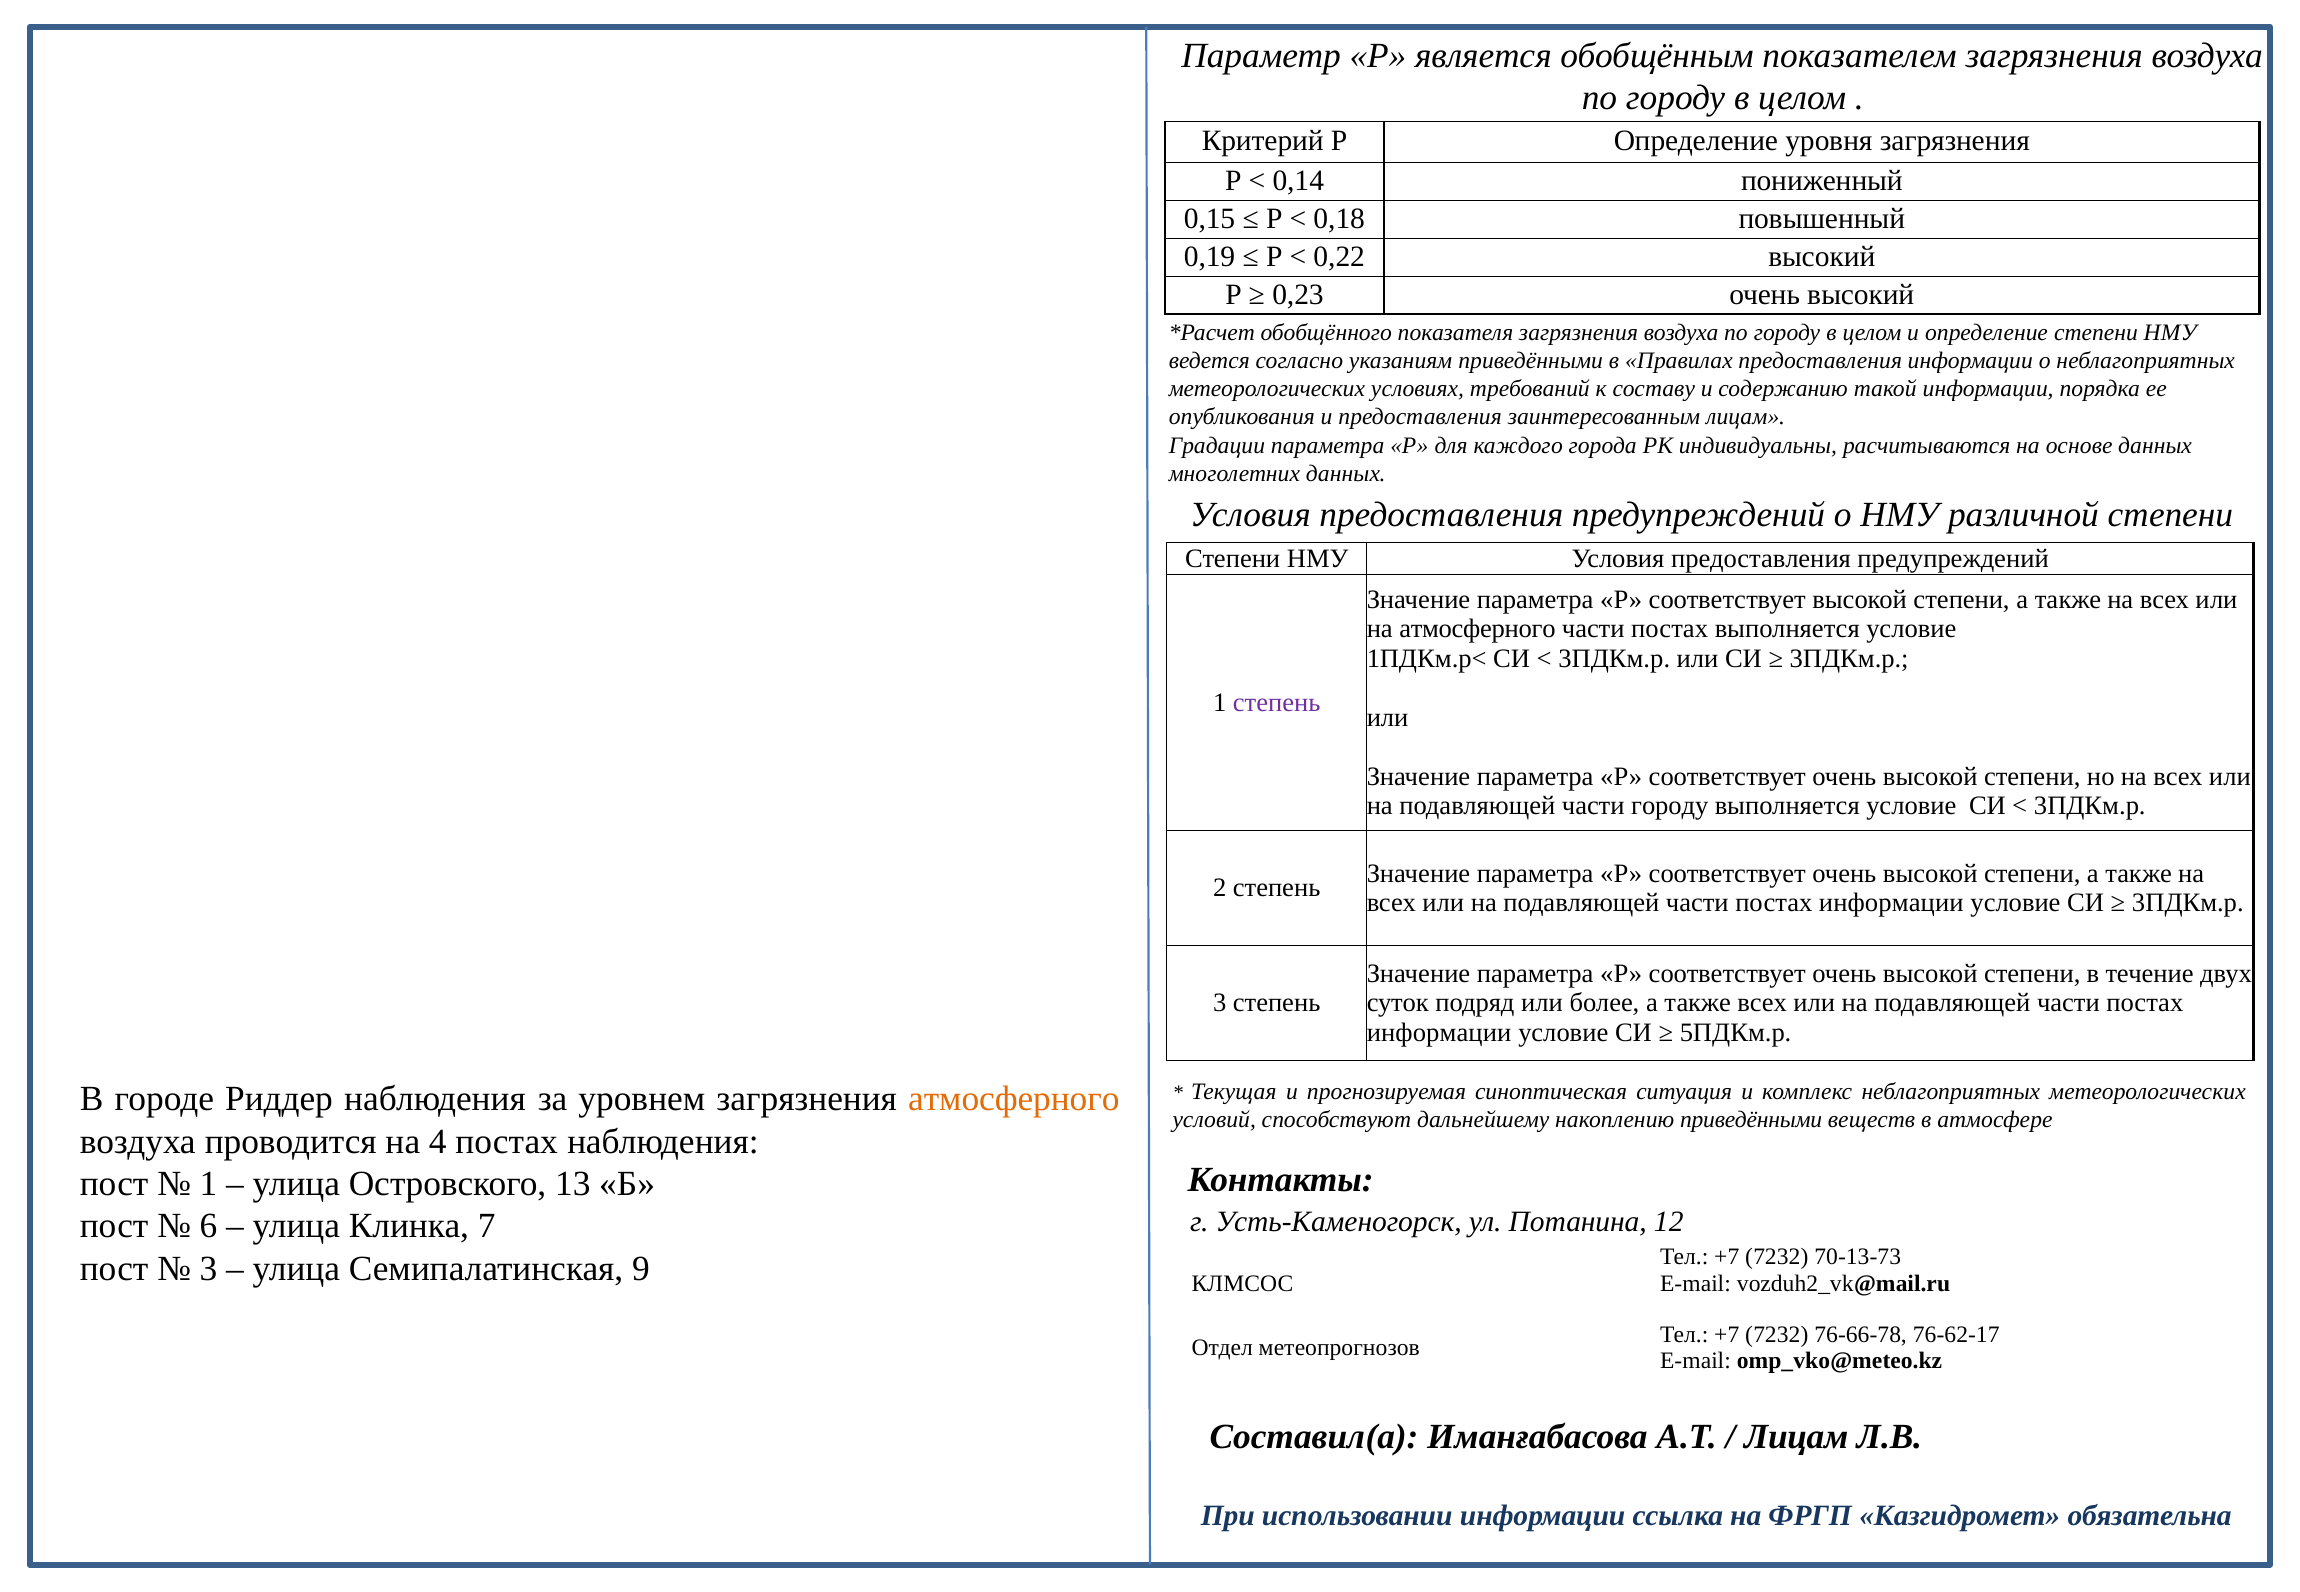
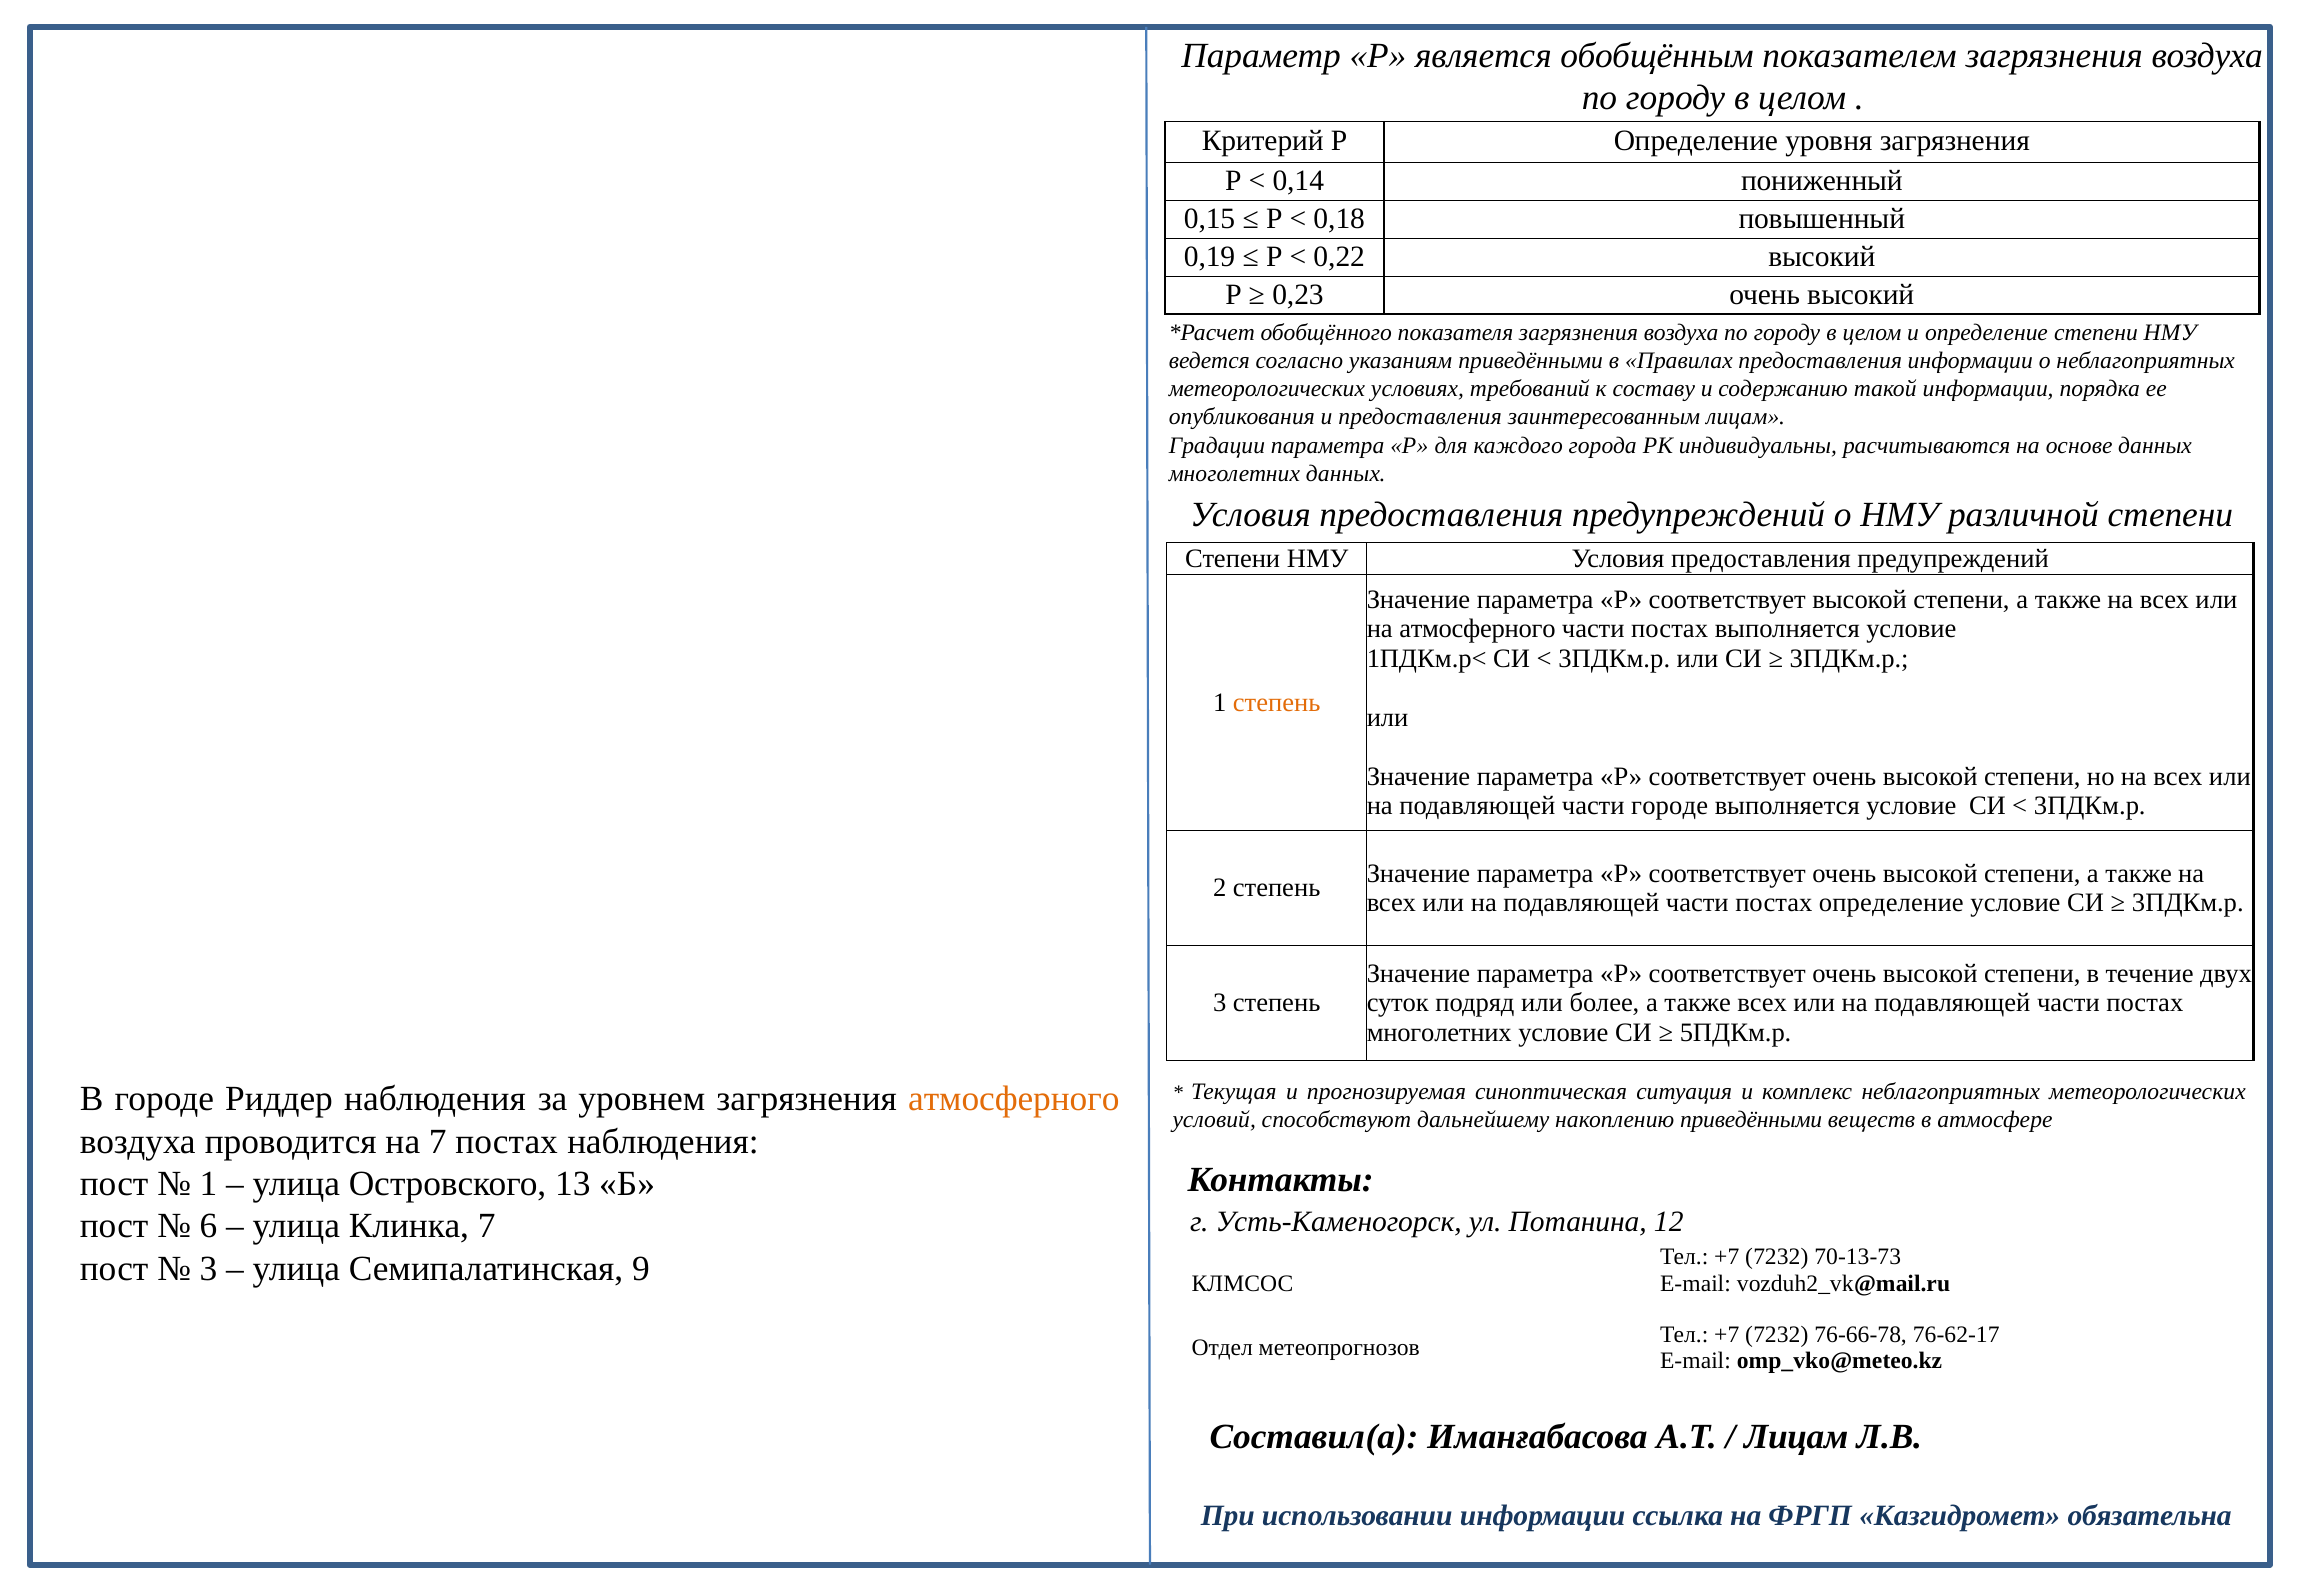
степень at (1277, 703) colour: purple -> orange
части городу: городу -> городе
информации at (1891, 903): информации -> определение
информации at (1439, 1033): информации -> многолетних
на 4: 4 -> 7
